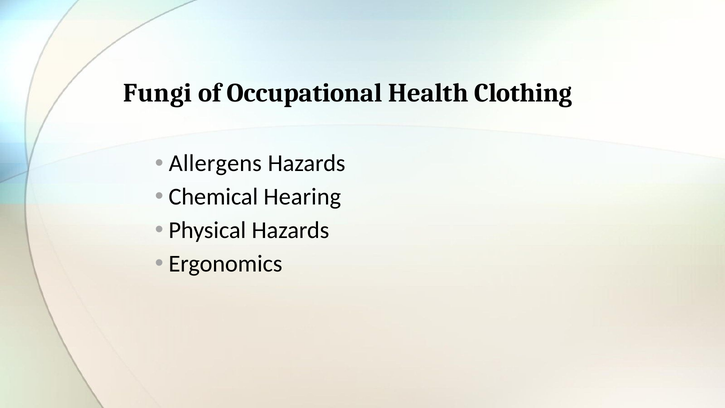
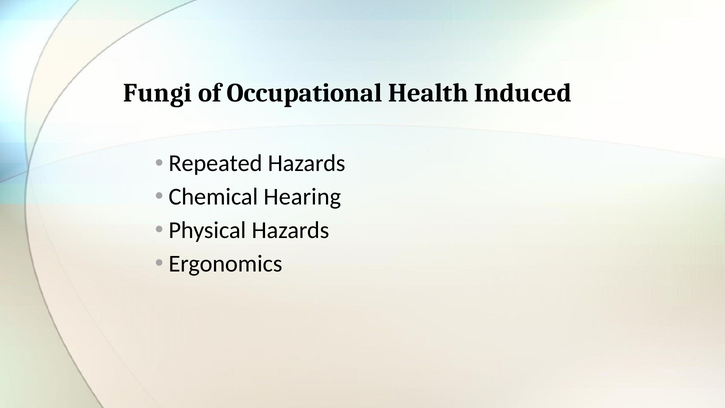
Clothing: Clothing -> Induced
Allergens: Allergens -> Repeated
